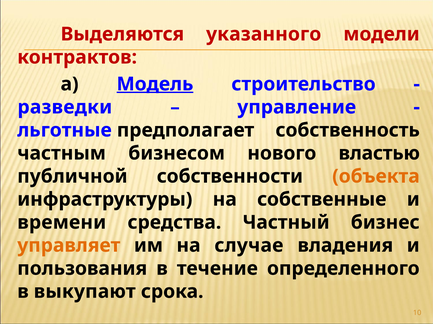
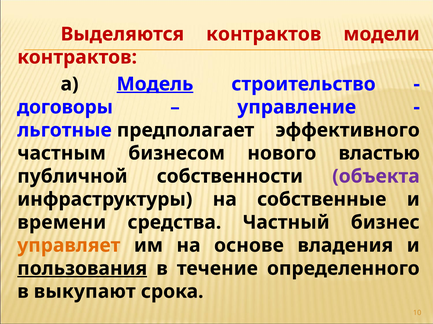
Выделяются указанного: указанного -> контрактов
разведки: разведки -> договоры
собственность: собственность -> эффективного
объекта colour: orange -> purple
случае: случае -> основе
пользования underline: none -> present
